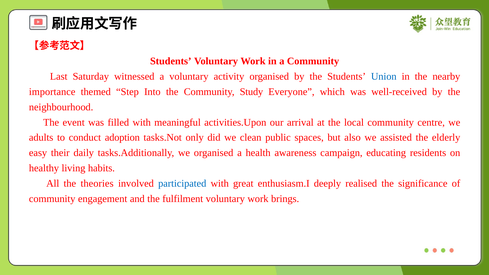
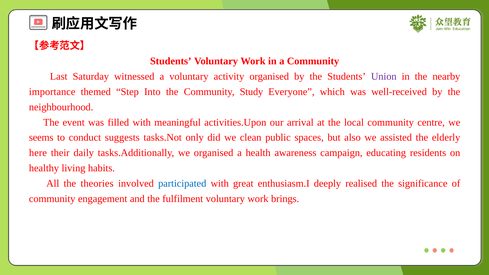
Union colour: blue -> purple
adults: adults -> seems
adoption: adoption -> suggests
easy: easy -> here
